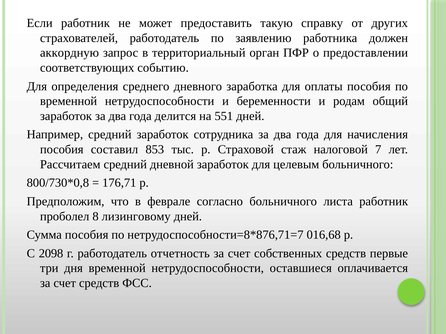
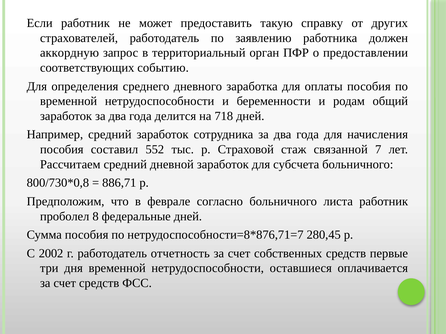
551: 551 -> 718
853: 853 -> 552
налоговой: налоговой -> связанной
целевым: целевым -> субсчета
176,71: 176,71 -> 886,71
лизинговому: лизинговому -> федеральные
016,68: 016,68 -> 280,45
2098: 2098 -> 2002
